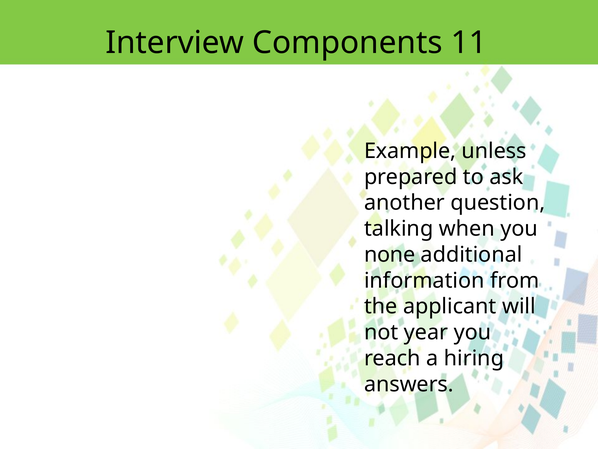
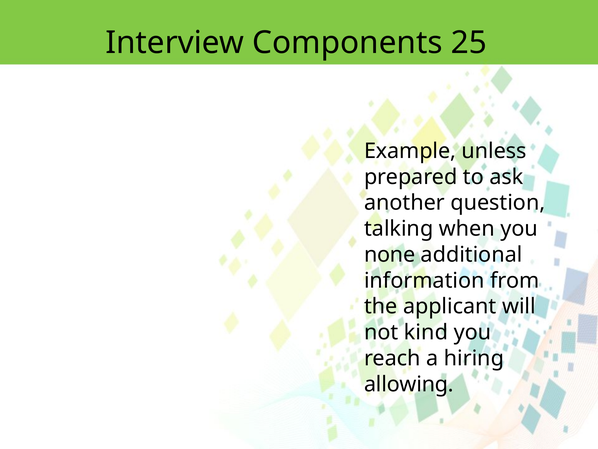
11: 11 -> 25
year: year -> kind
answers: answers -> allowing
